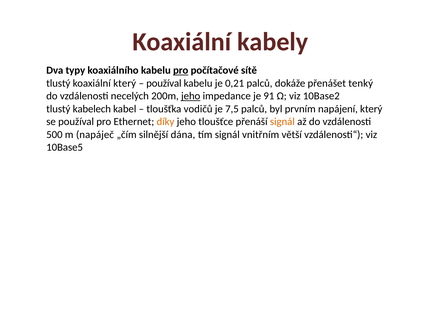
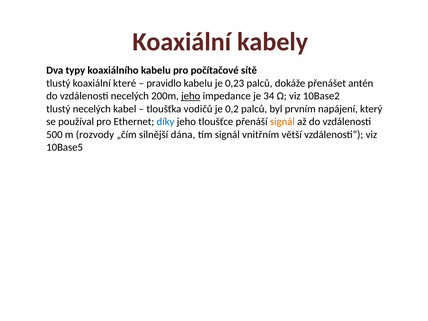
pro at (181, 70) underline: present -> none
koaxiální který: který -> které
používal at (164, 83): používal -> pravidlo
0,21: 0,21 -> 0,23
tenký: tenký -> antén
91: 91 -> 34
tlustý kabelech: kabelech -> necelých
7,5: 7,5 -> 0,2
díky colour: orange -> blue
napáječ: napáječ -> rozvody
